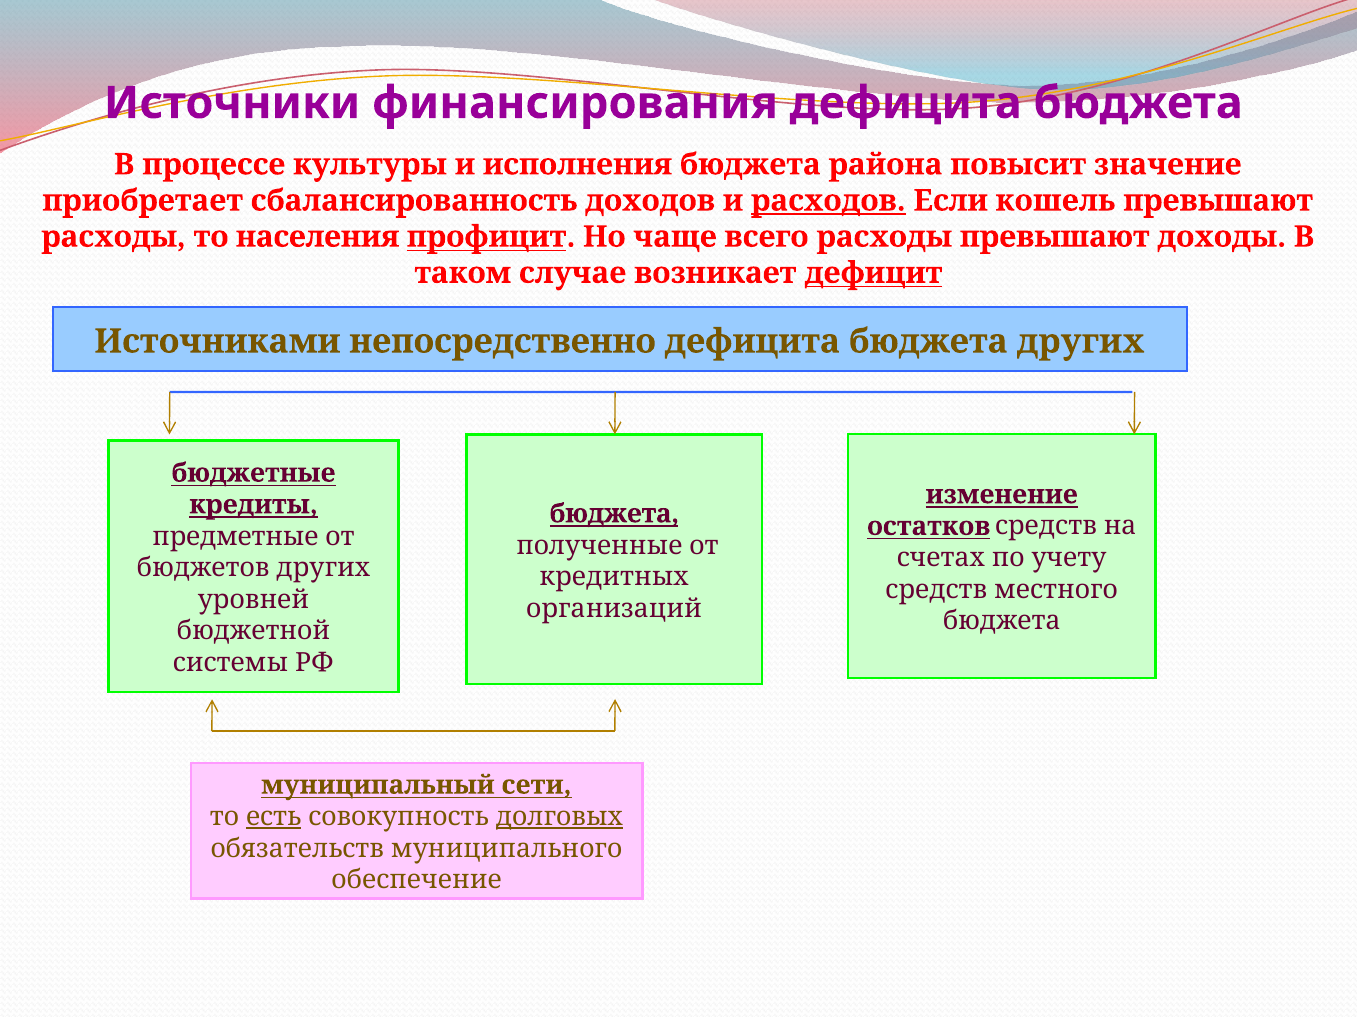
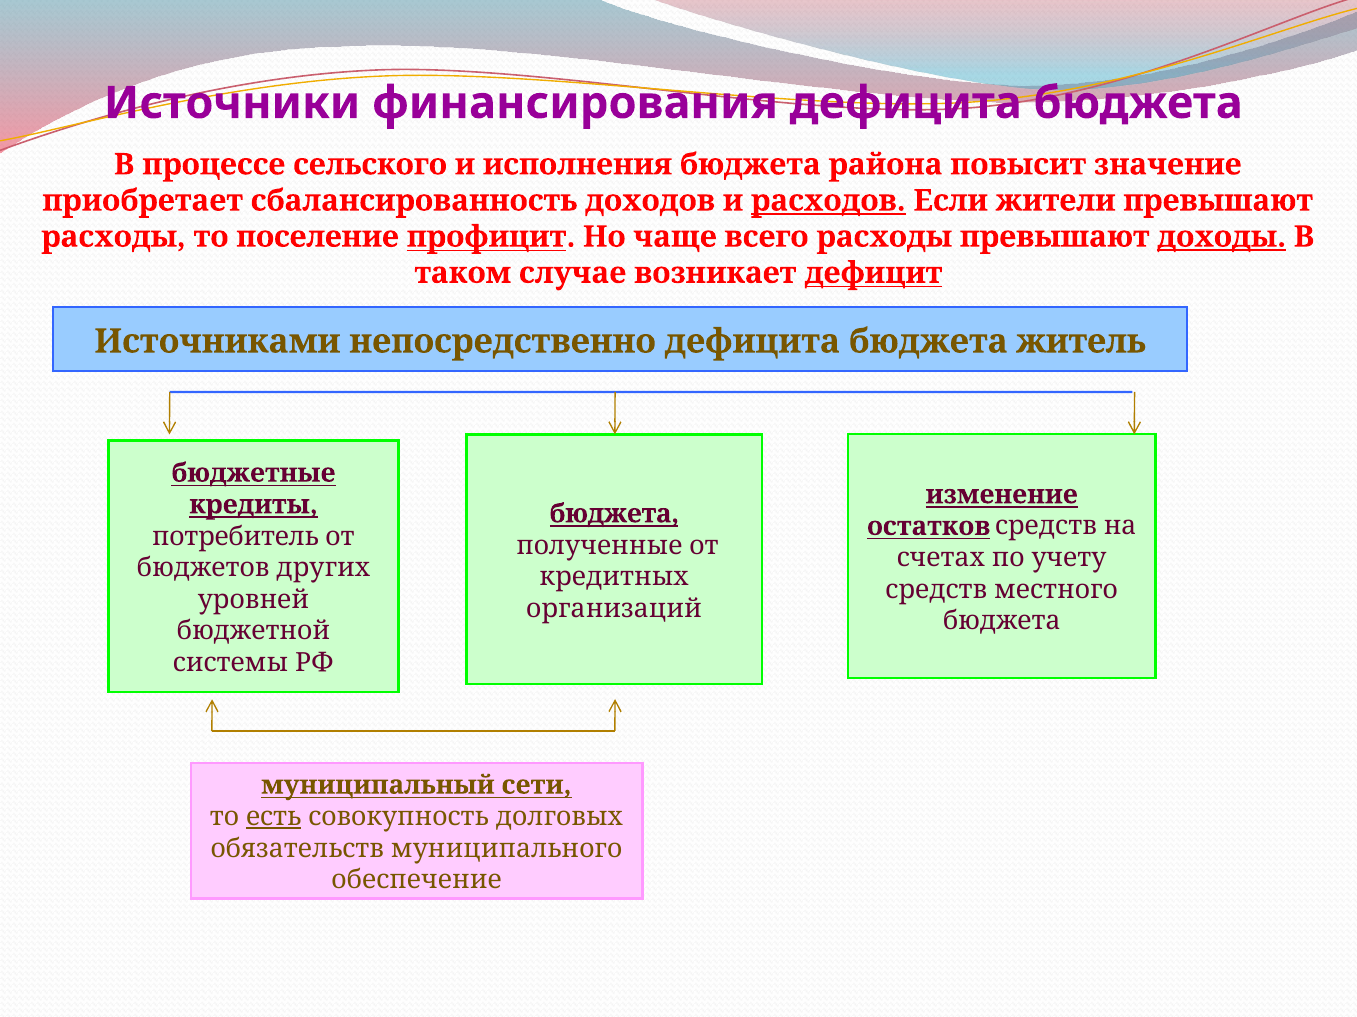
культуры: культуры -> сельского
кошель: кошель -> жители
населения: населения -> поселение
доходы underline: none -> present
бюджета других: других -> житель
предметные: предметные -> потребитель
долговых underline: present -> none
